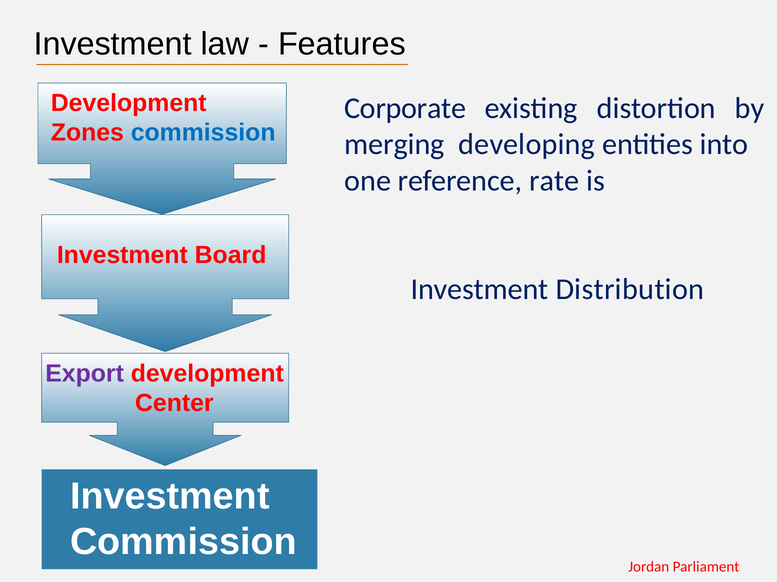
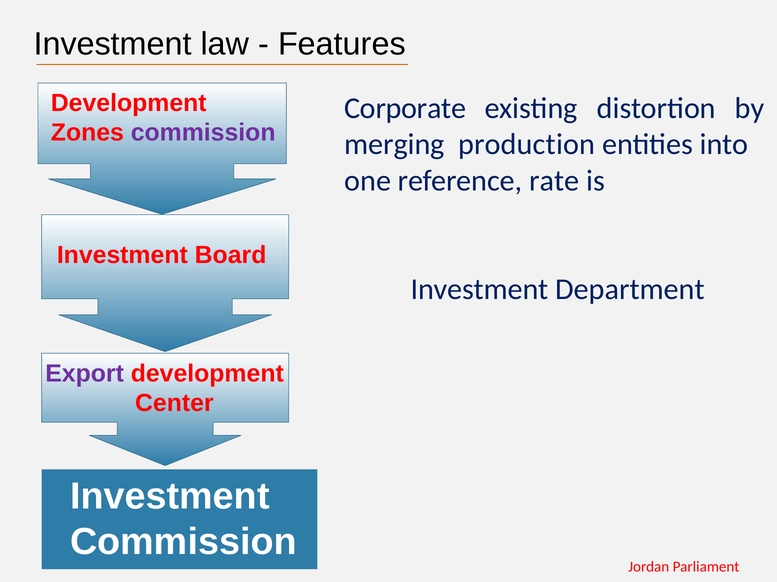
commission at (203, 133) colour: blue -> purple
developing: developing -> production
Distribution: Distribution -> Department
